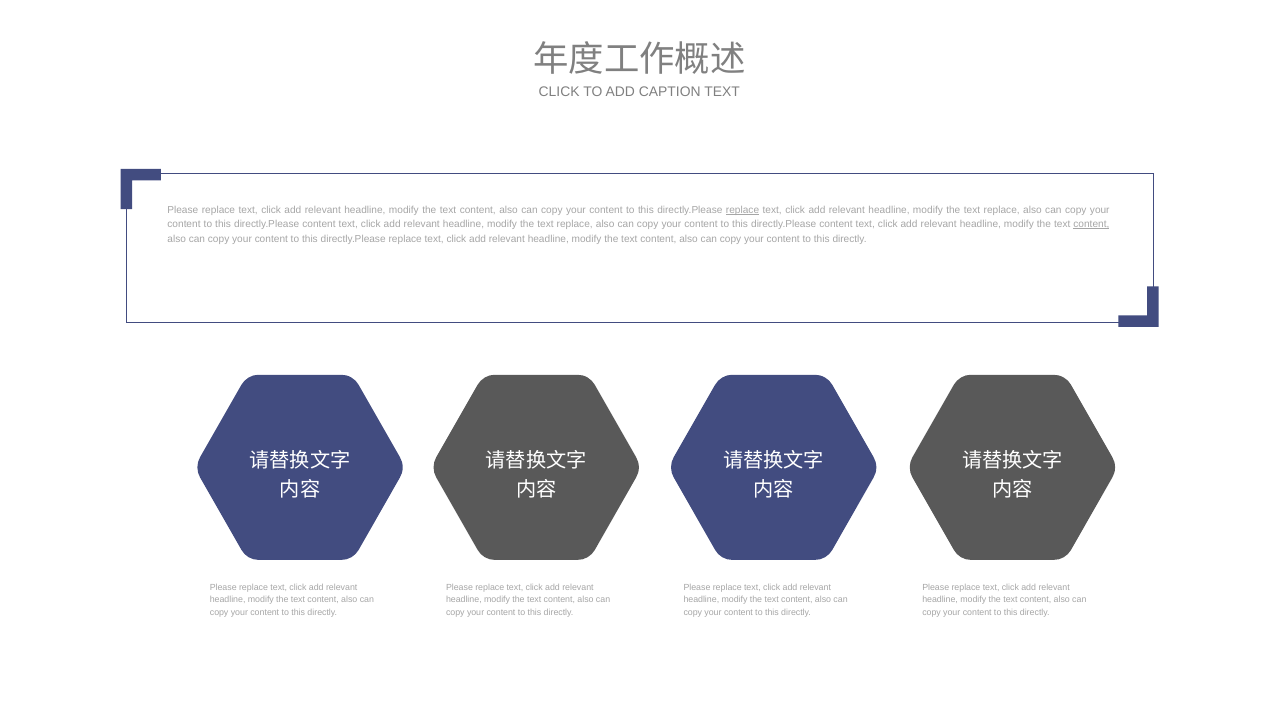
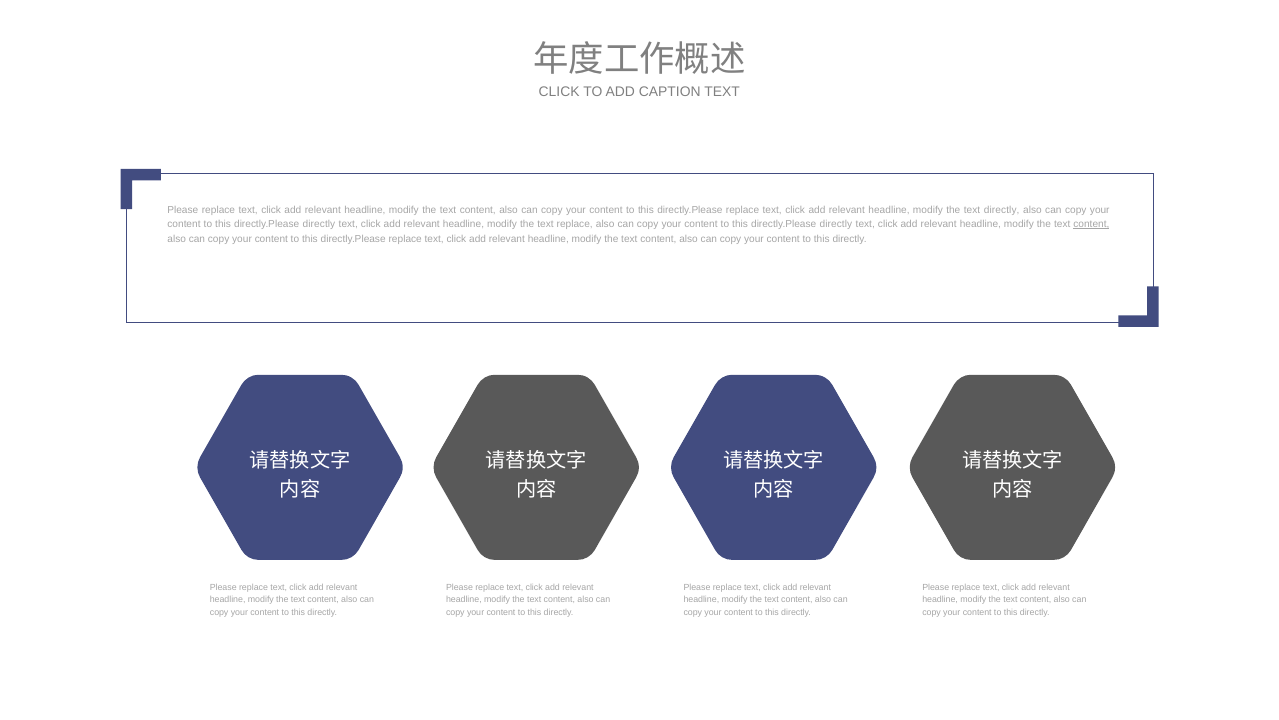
replace at (743, 210) underline: present -> none
replace at (1002, 210): replace -> directly
content at (319, 224): content -> directly
content at (836, 224): content -> directly
